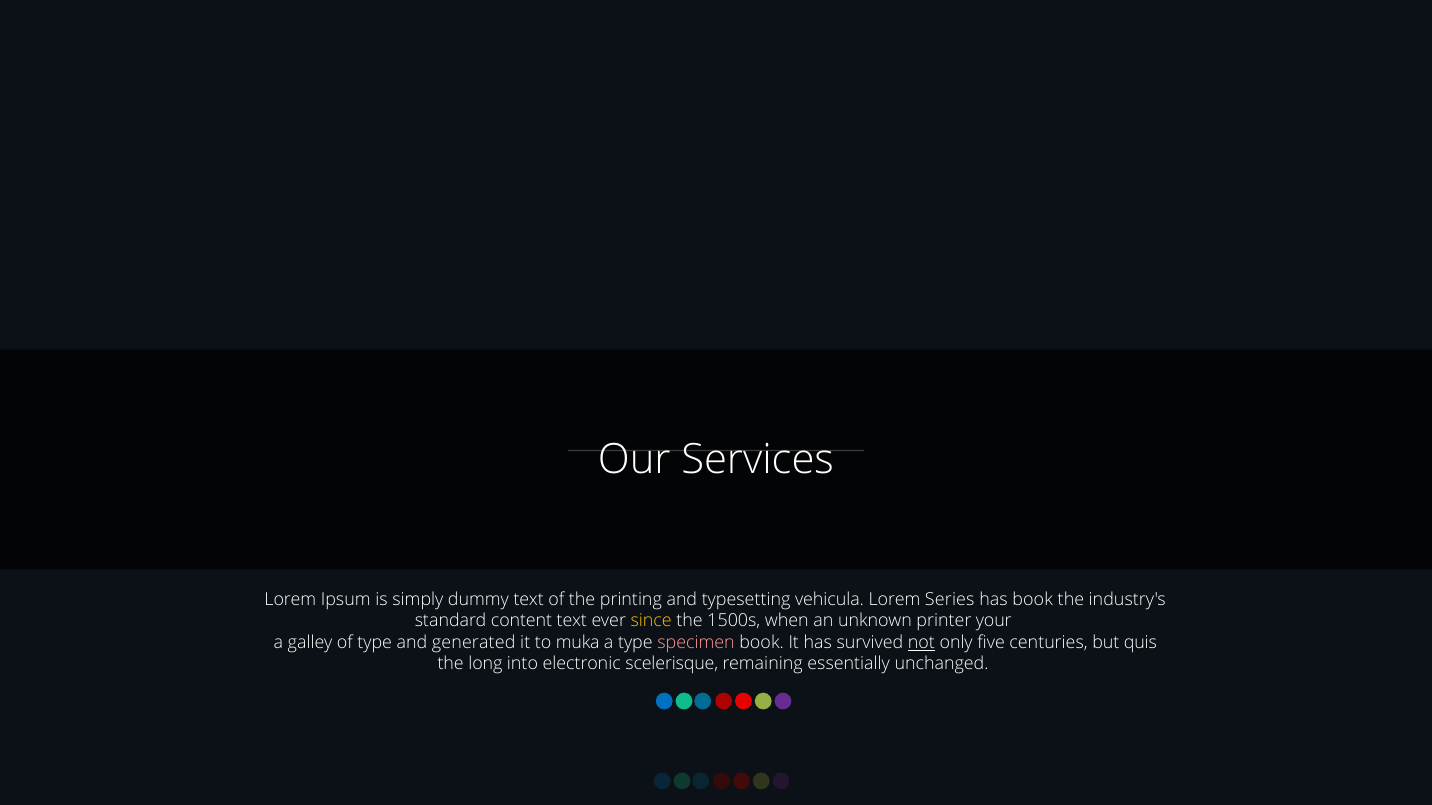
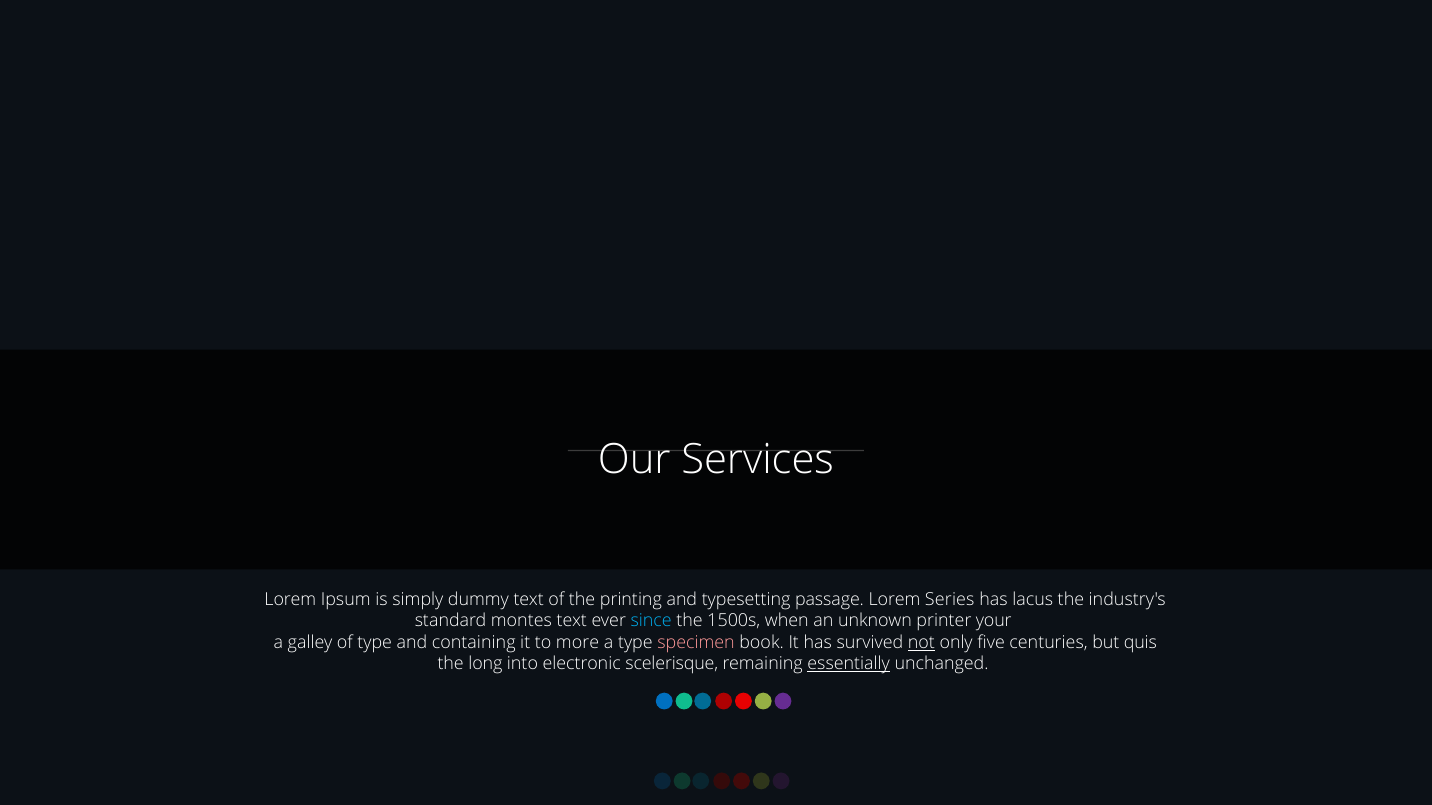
vehicula: vehicula -> passage
has book: book -> lacus
content: content -> montes
since colour: yellow -> light blue
generated: generated -> containing
muka: muka -> more
essentially underline: none -> present
